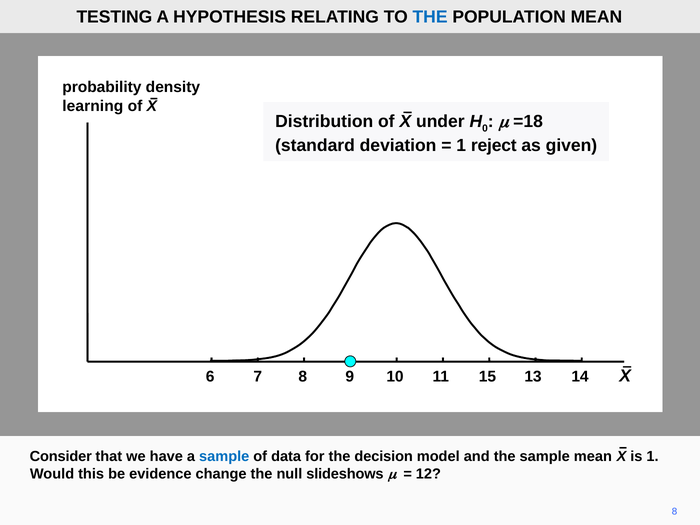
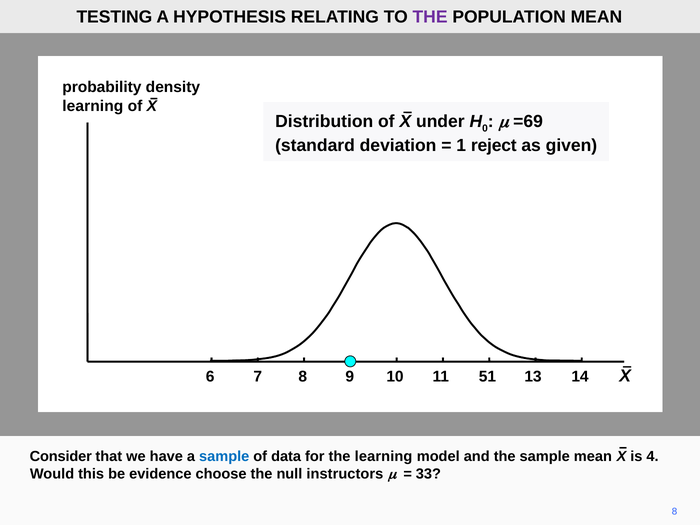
THE at (430, 17) colour: blue -> purple
=18: =18 -> =69
15: 15 -> 51
the decision: decision -> learning
is 1: 1 -> 4
change: change -> choose
slideshows: slideshows -> instructors
12: 12 -> 33
